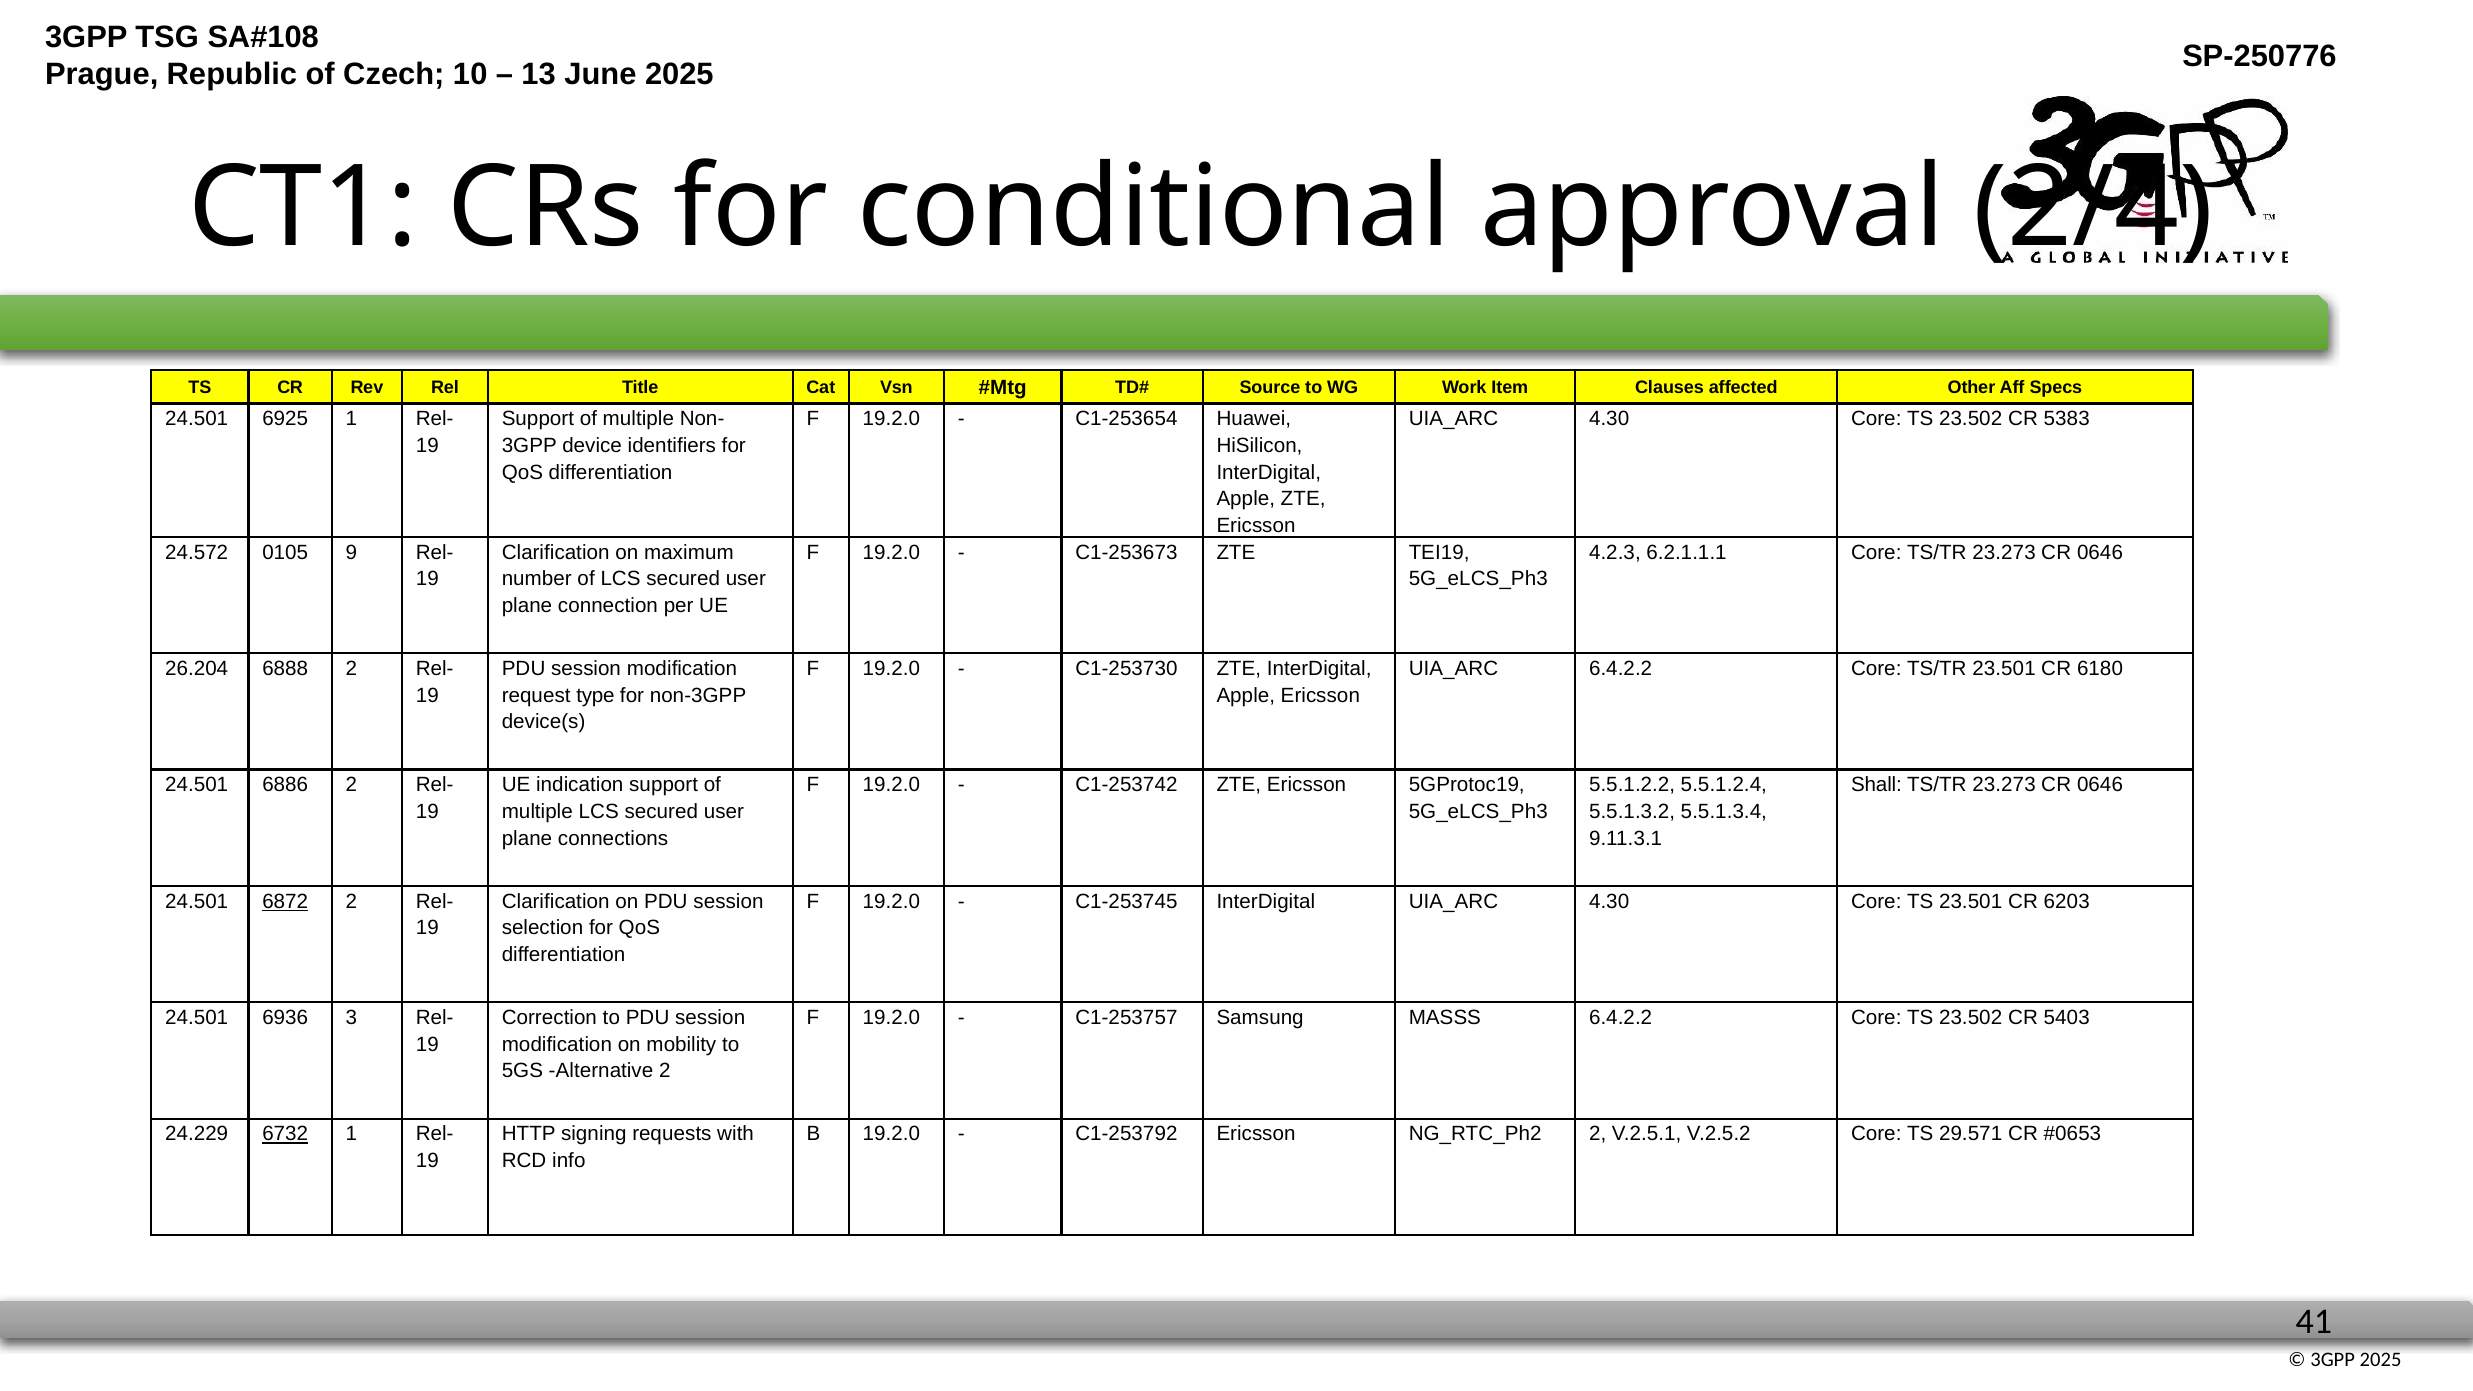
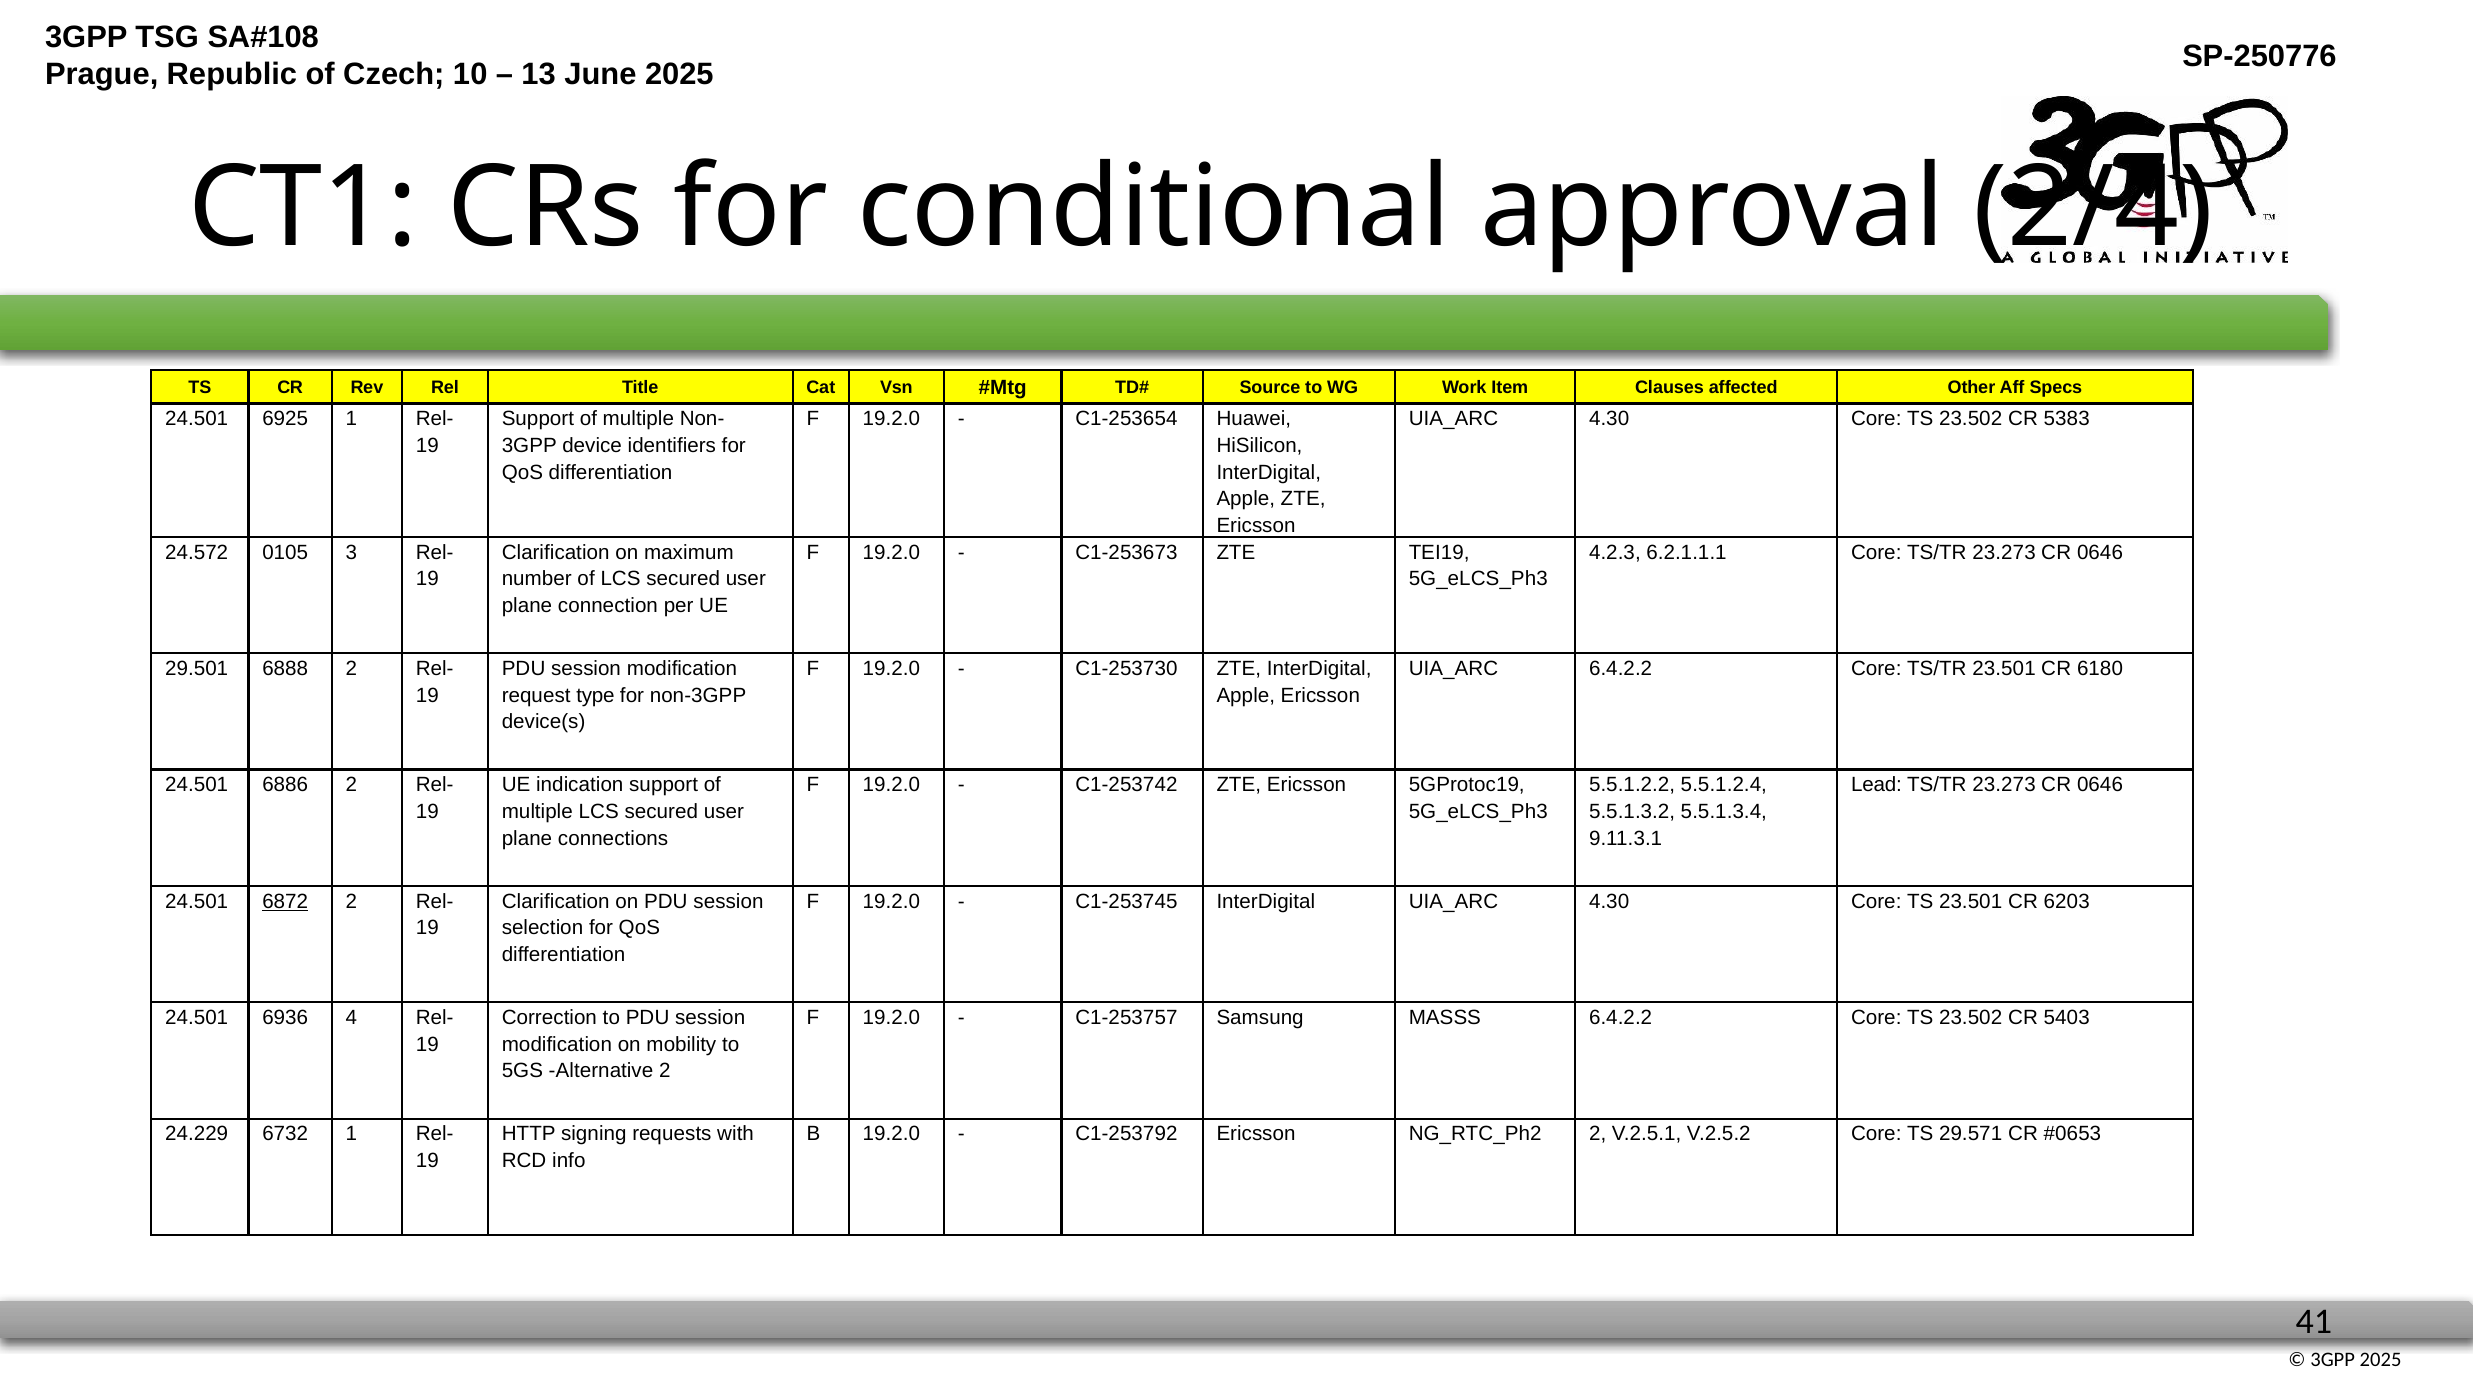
9: 9 -> 3
26.204: 26.204 -> 29.501
Shall: Shall -> Lead
3: 3 -> 4
6732 underline: present -> none
